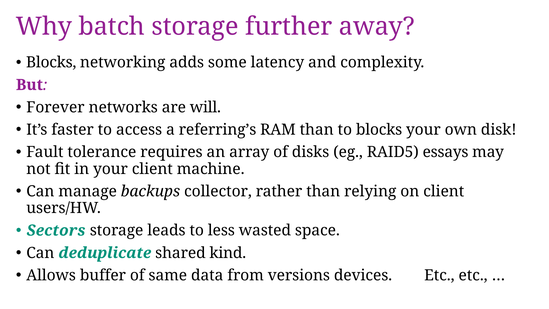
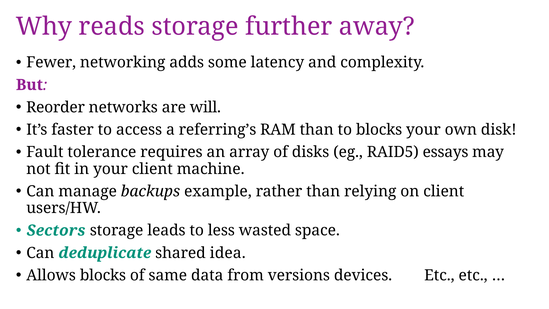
batch: batch -> reads
Blocks at (51, 62): Blocks -> Fewer
Forever: Forever -> Reorder
collector: collector -> example
kind: kind -> idea
Allows buffer: buffer -> blocks
